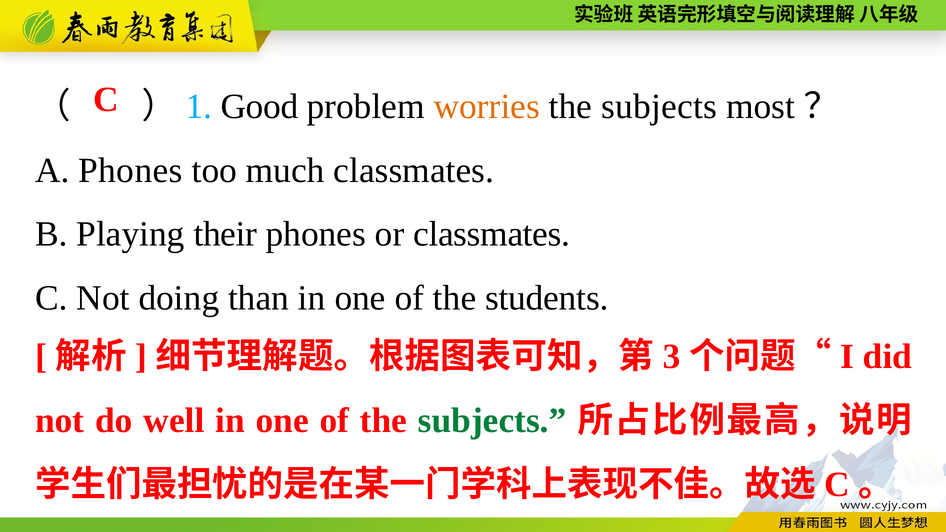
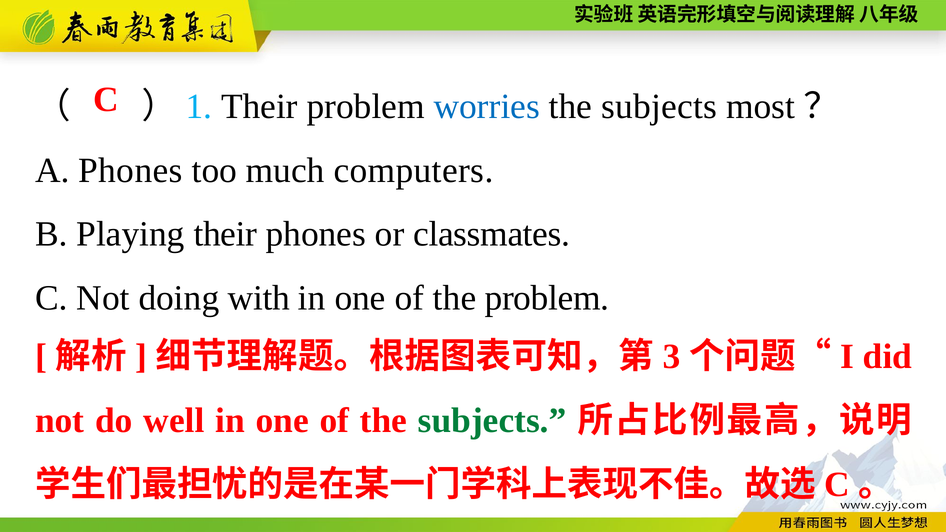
Good at (260, 107): Good -> Their
worries colour: orange -> blue
much classmates: classmates -> computers
than: than -> with
the students: students -> problem
